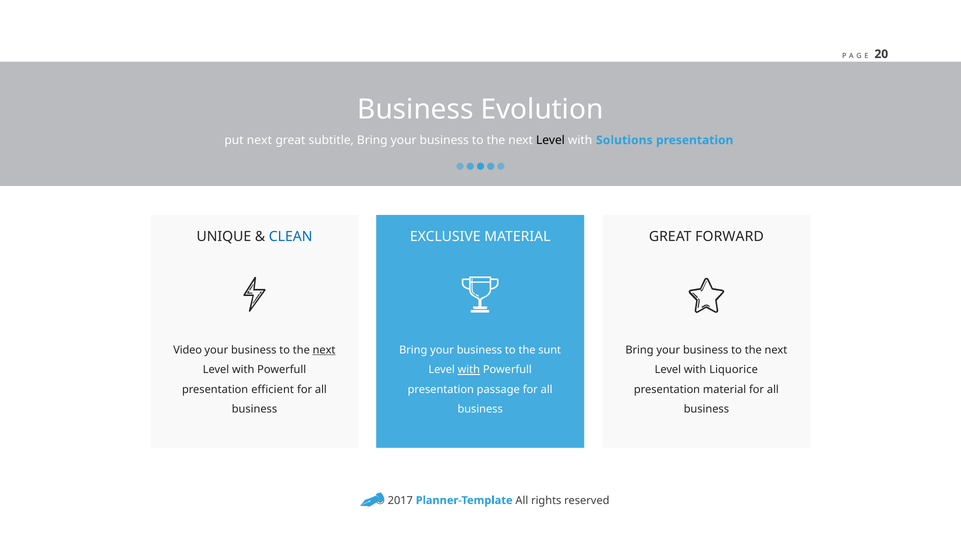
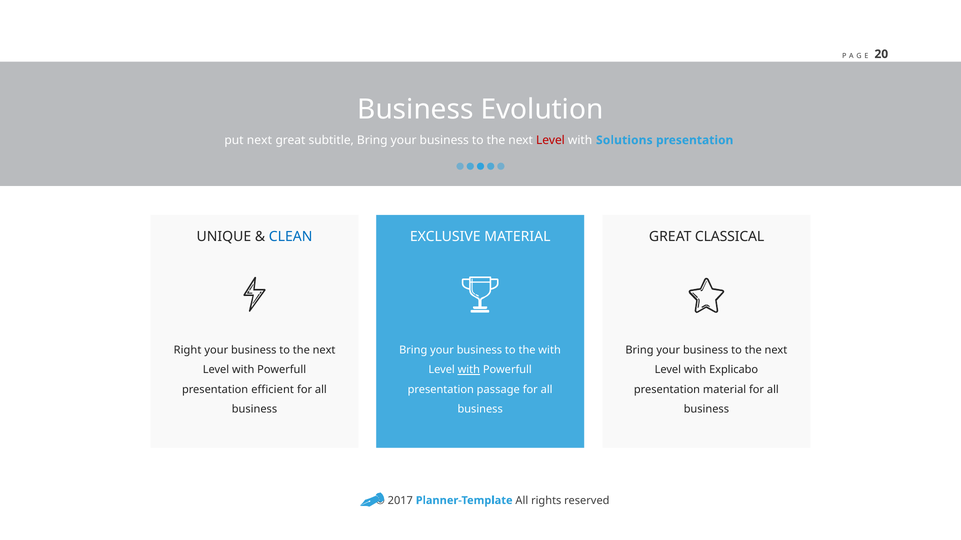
Level at (550, 140) colour: black -> red
FORWARD: FORWARD -> CLASSICAL
Video: Video -> Right
next at (324, 350) underline: present -> none
the sunt: sunt -> with
Liquorice: Liquorice -> Explicabo
